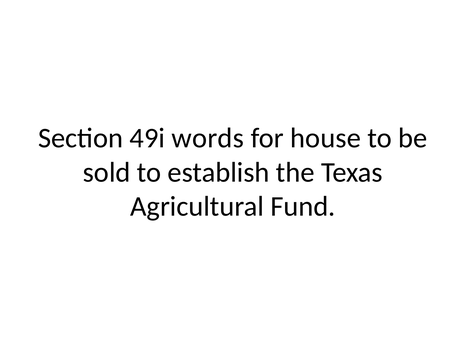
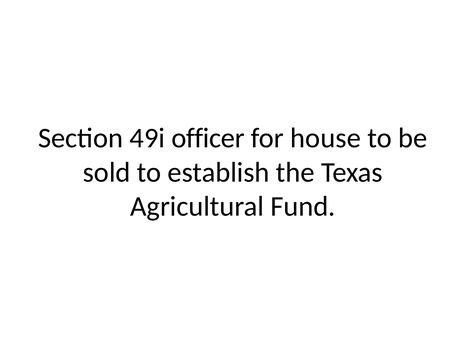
words: words -> officer
